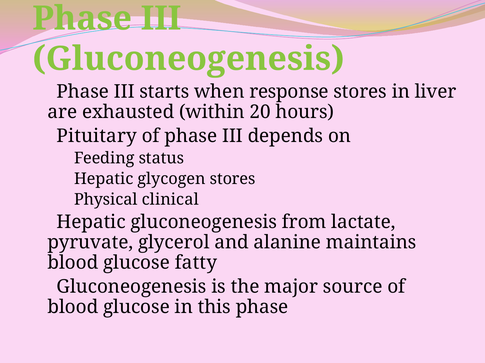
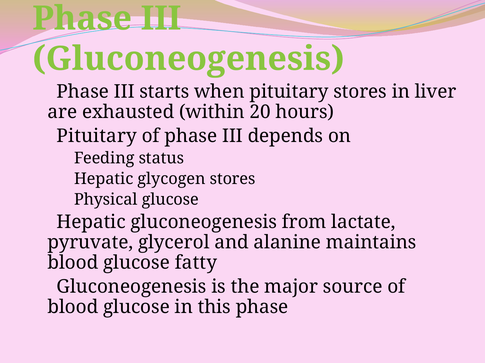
when response: response -> pituitary
clinical at (170, 200): clinical -> glucose
